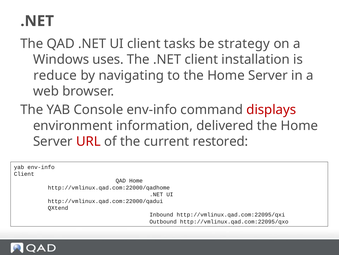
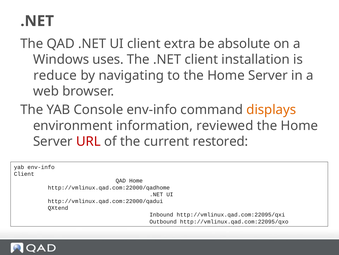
tasks: tasks -> extra
strategy: strategy -> absolute
displays colour: red -> orange
delivered: delivered -> reviewed
